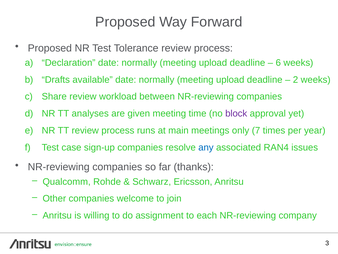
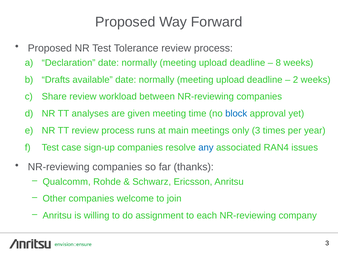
6: 6 -> 8
block colour: purple -> blue
only 7: 7 -> 3
